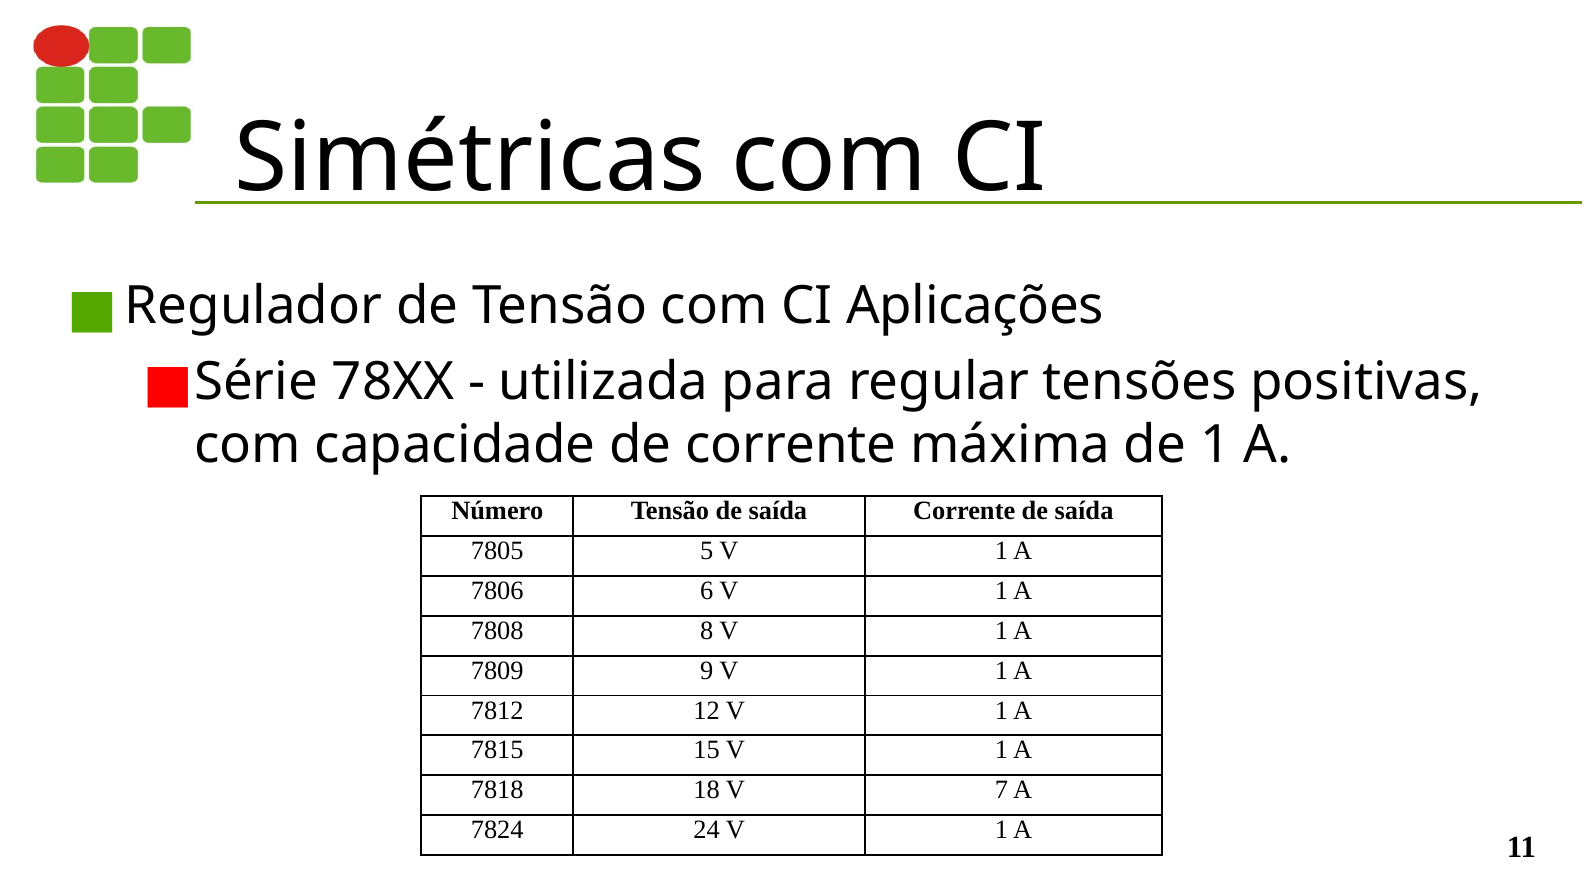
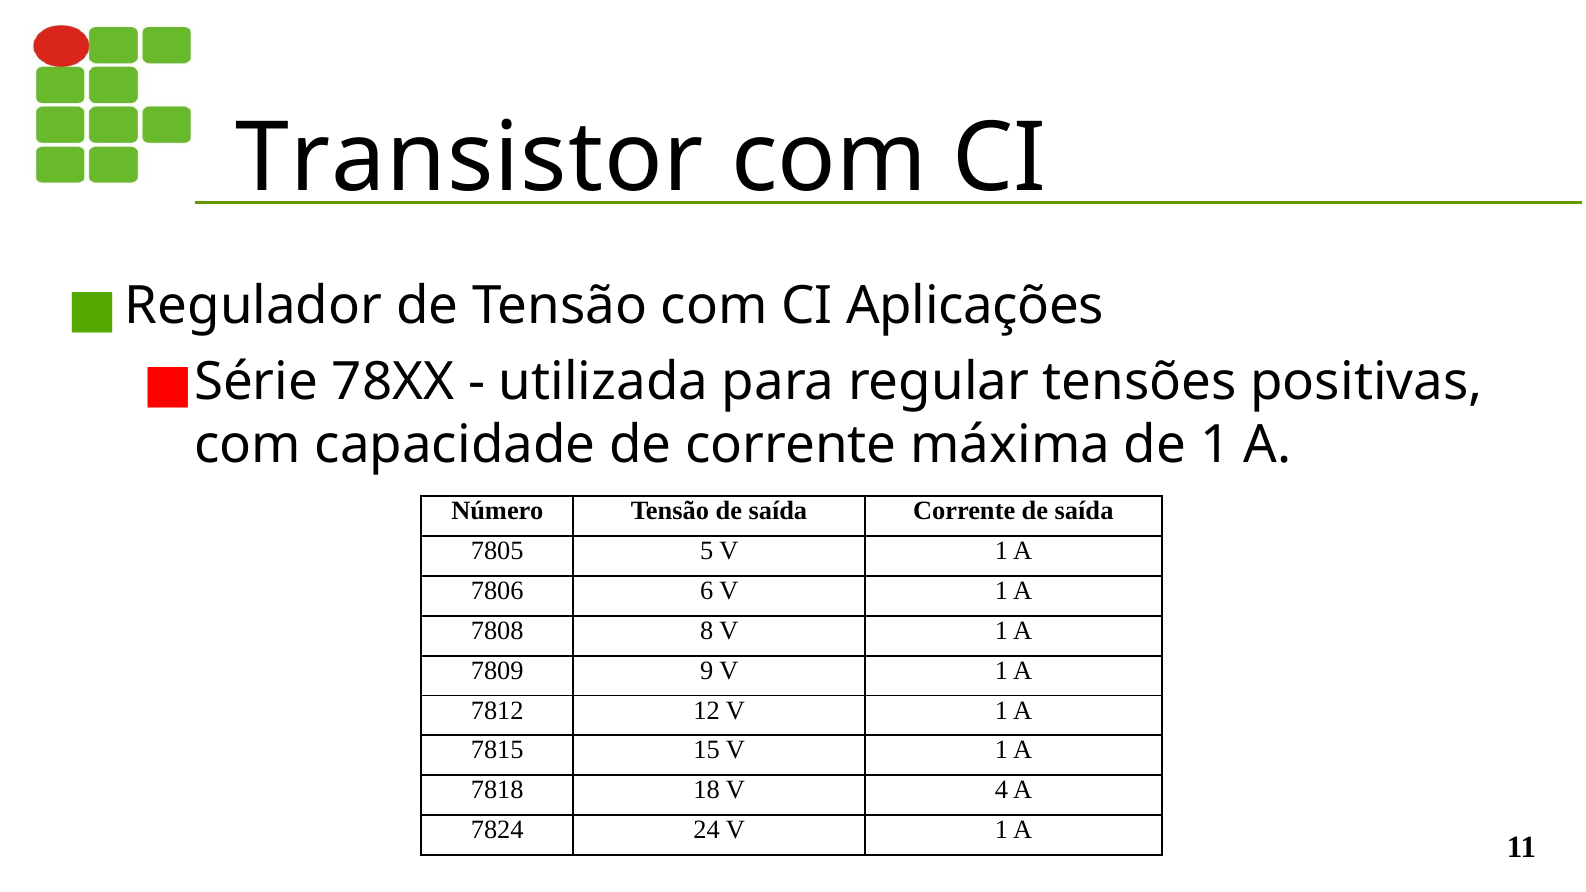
Simétricas: Simétricas -> Transistor
7: 7 -> 4
